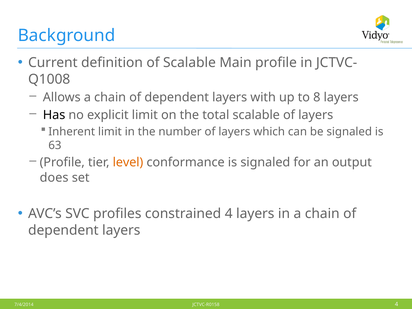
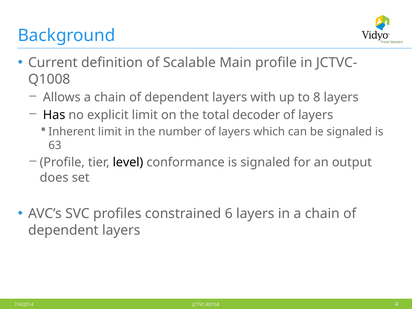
total scalable: scalable -> decoder
level colour: orange -> black
constrained 4: 4 -> 6
